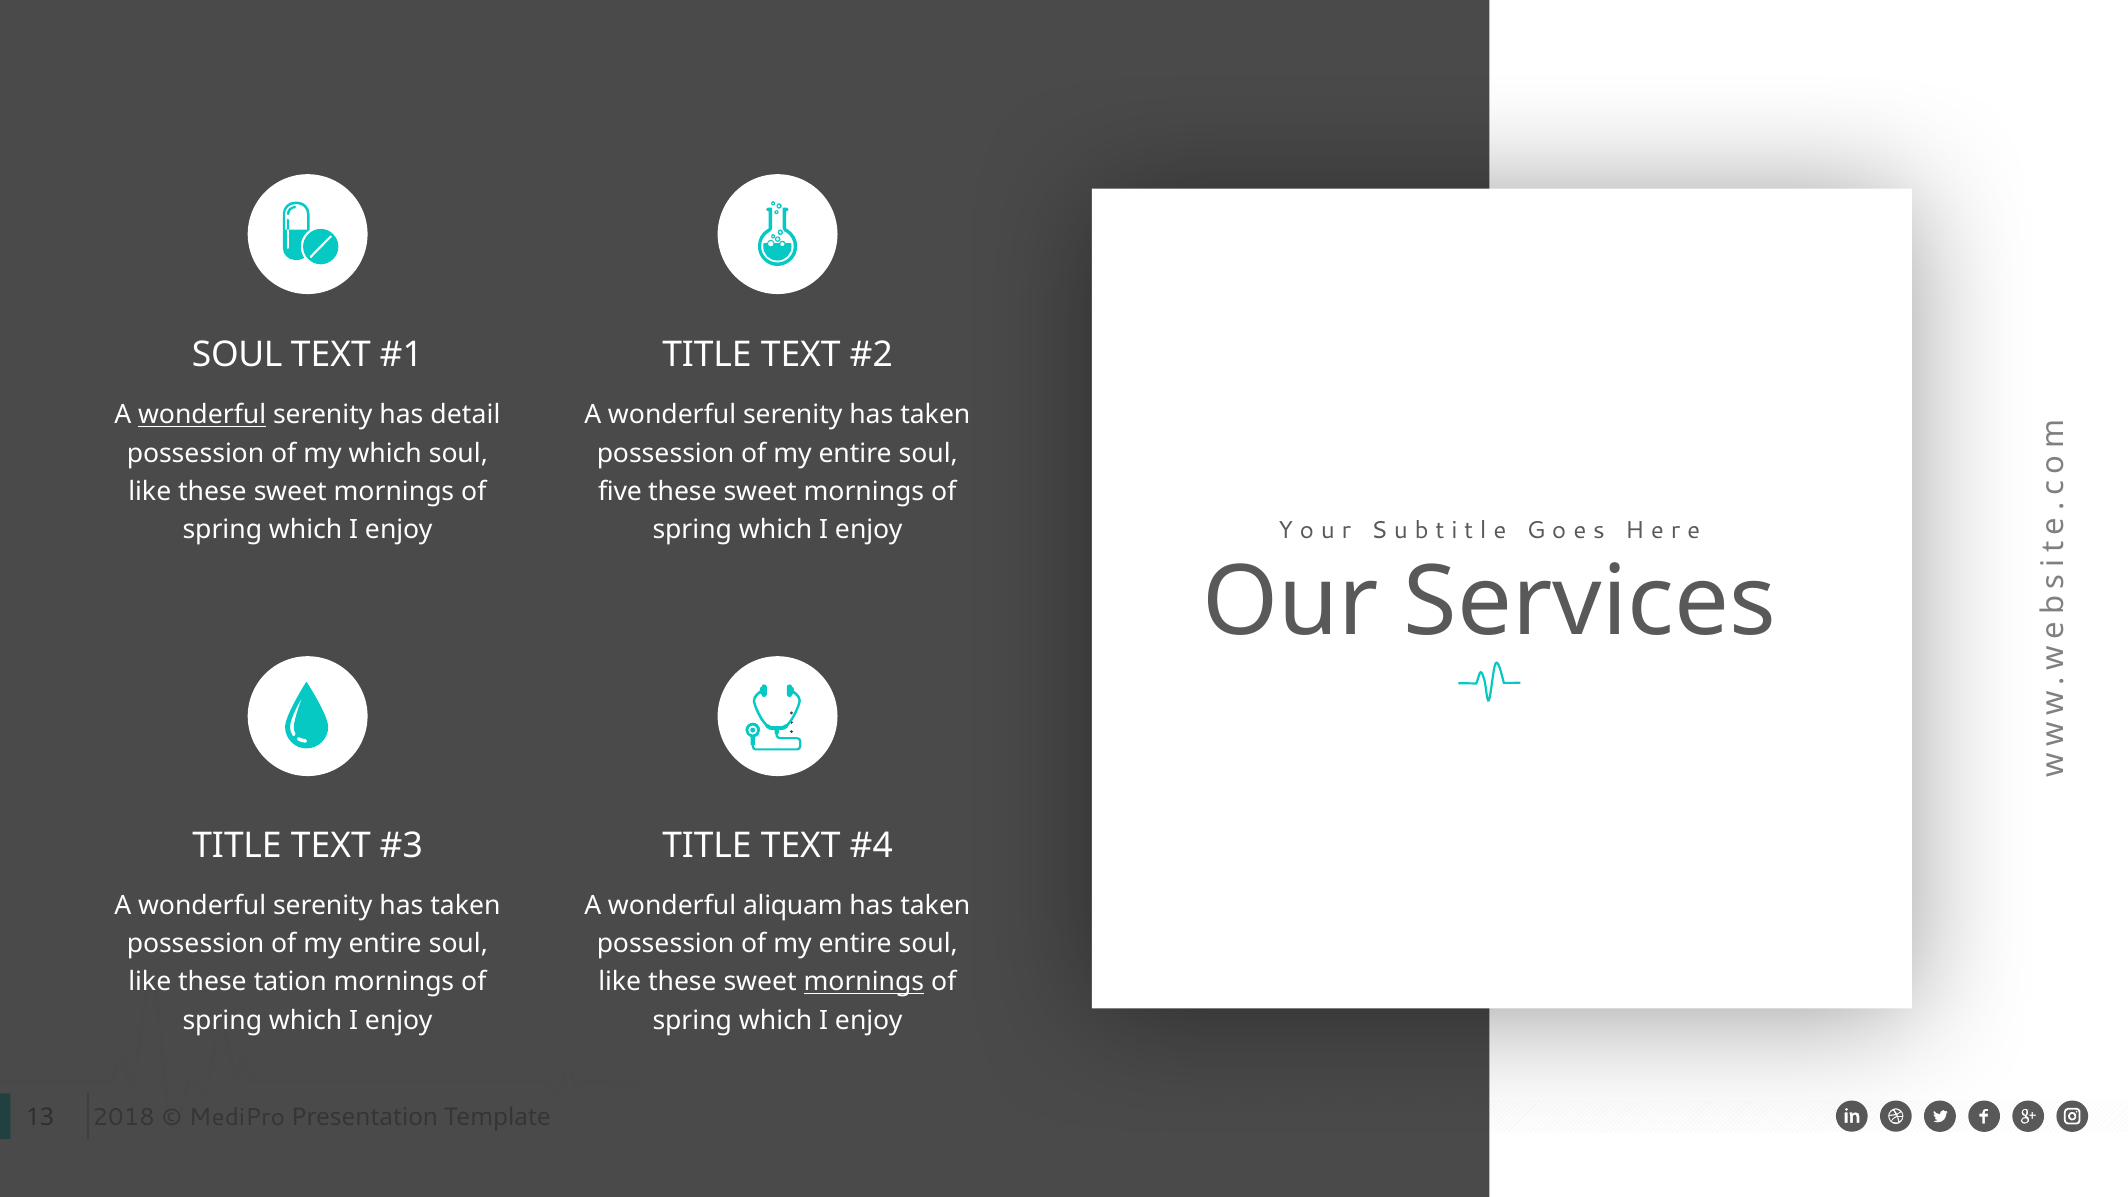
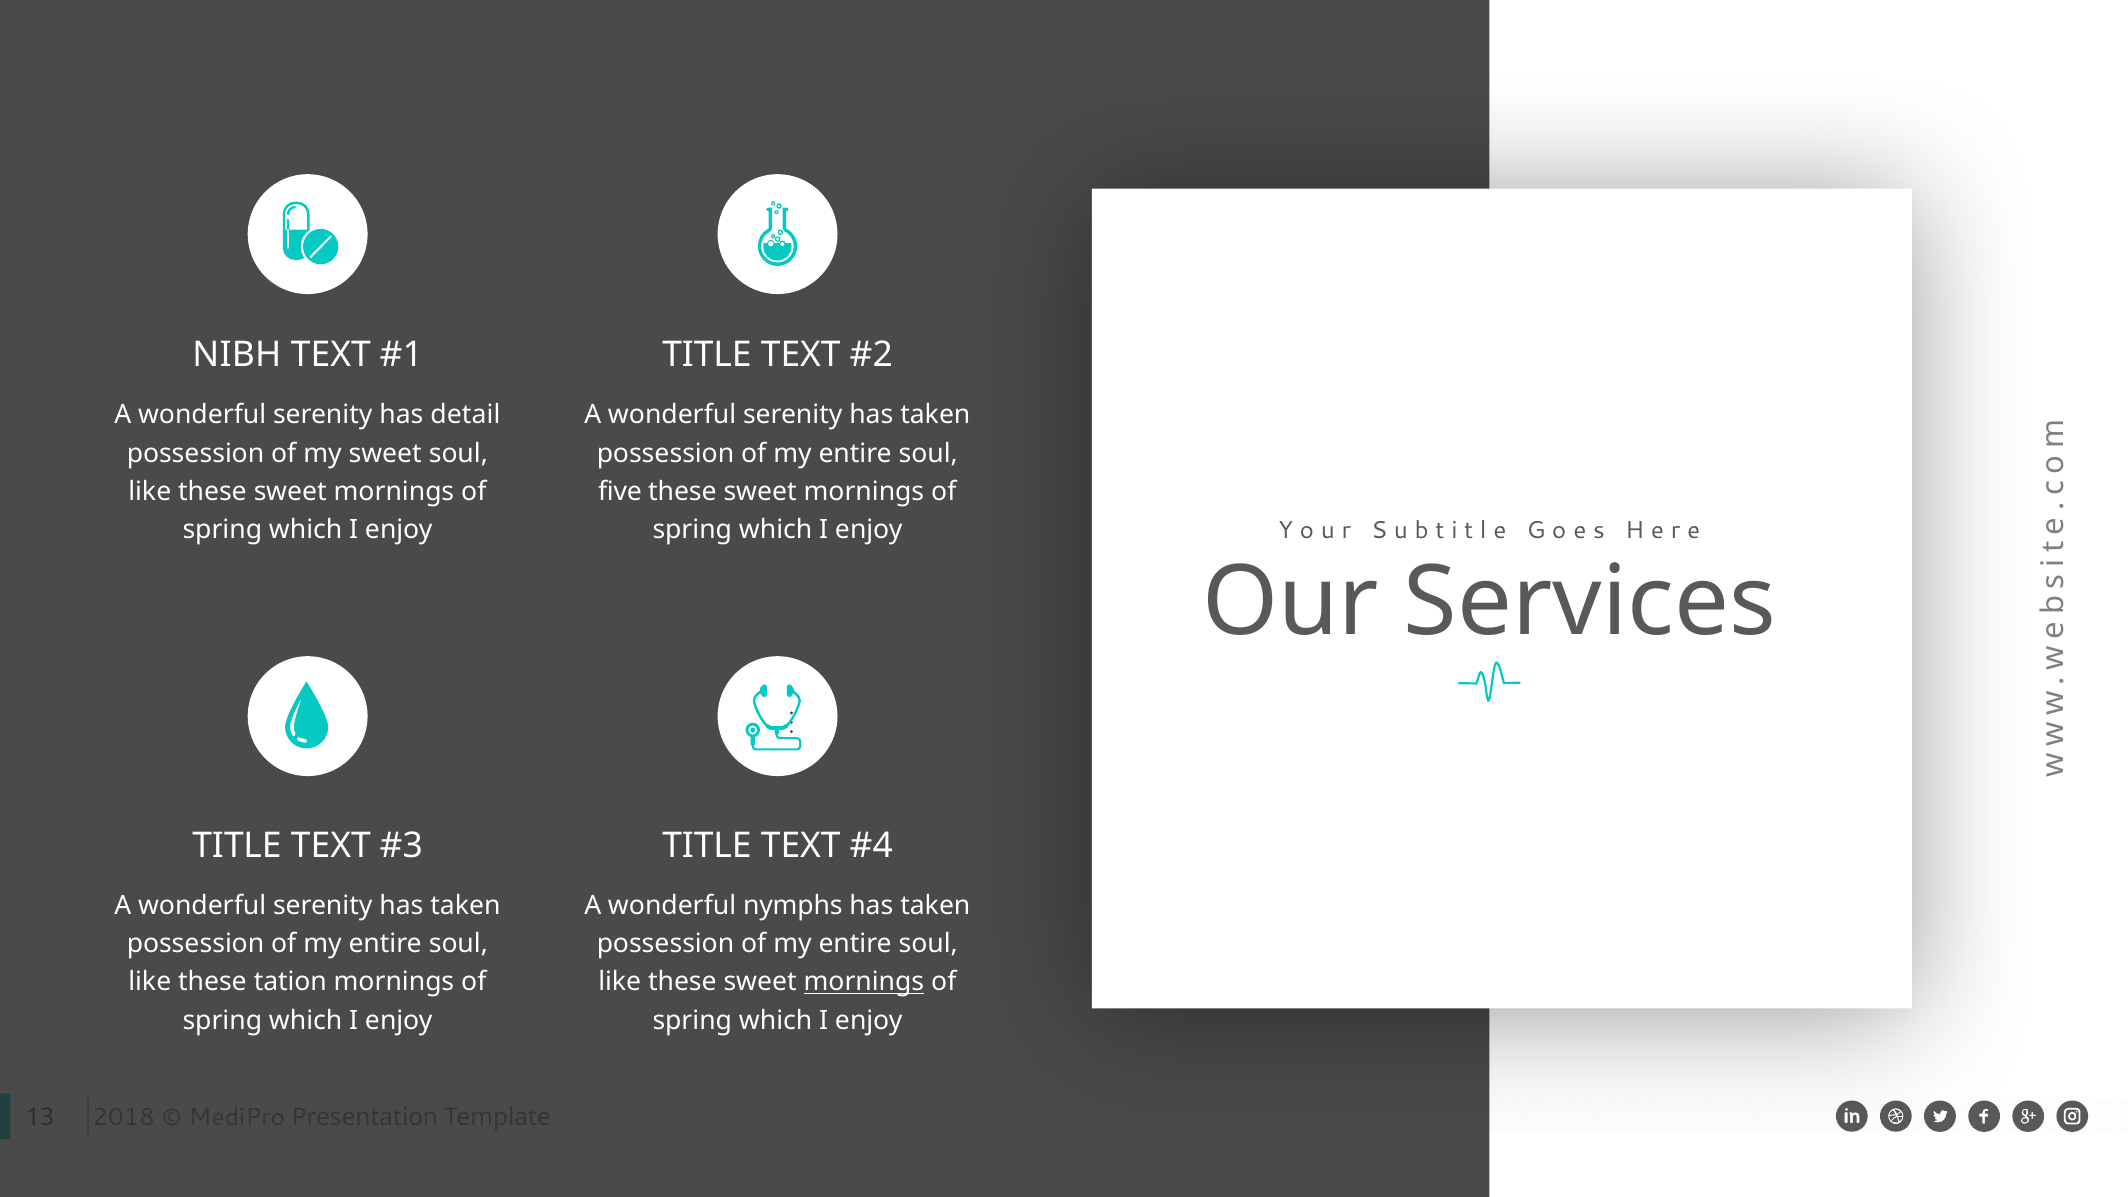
SOUL at (237, 355): SOUL -> NIBH
wonderful at (202, 415) underline: present -> none
my which: which -> sweet
aliquam: aliquam -> nymphs
